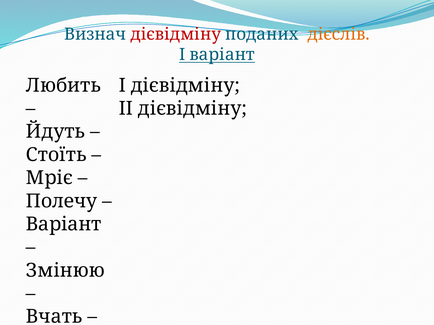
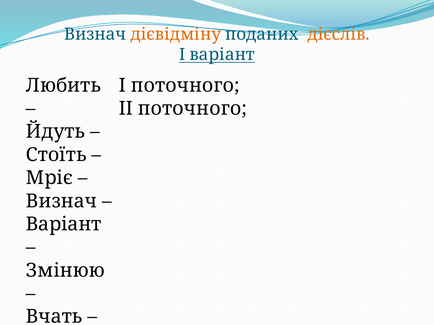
дієвідміну at (176, 34) colour: red -> orange
I дієвідміну: дієвідміну -> поточного
II дієвідміну: дієвідміну -> поточного
Полечу at (62, 201): Полечу -> Визнач
